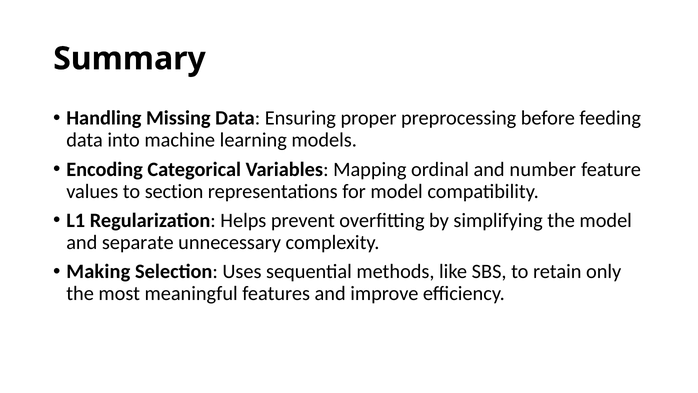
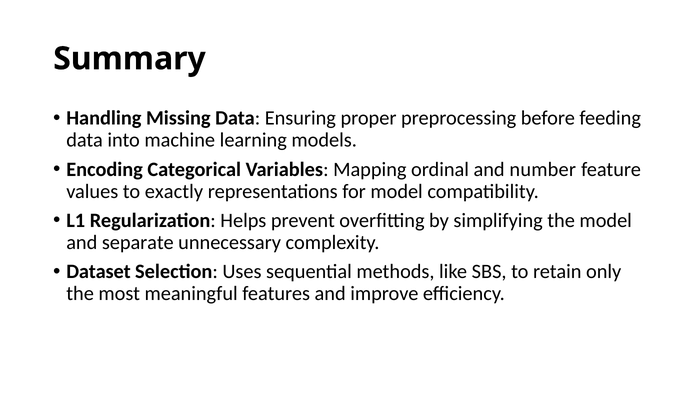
section: section -> exactly
Making: Making -> Dataset
